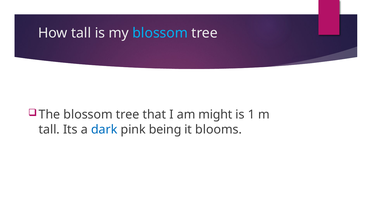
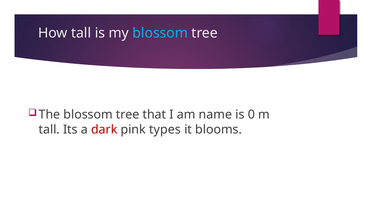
might: might -> name
1: 1 -> 0
dark colour: blue -> red
being: being -> types
